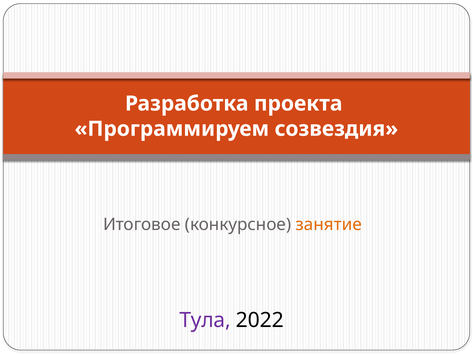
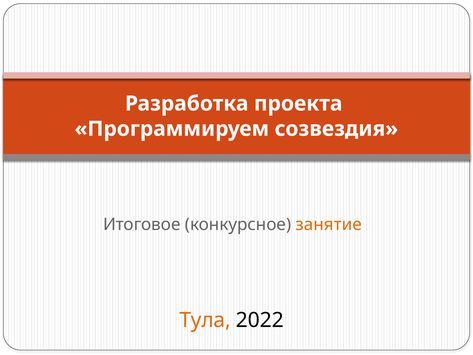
Тула colour: purple -> orange
